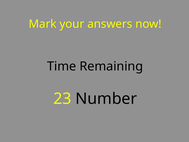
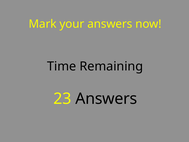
23 Number: Number -> Answers
